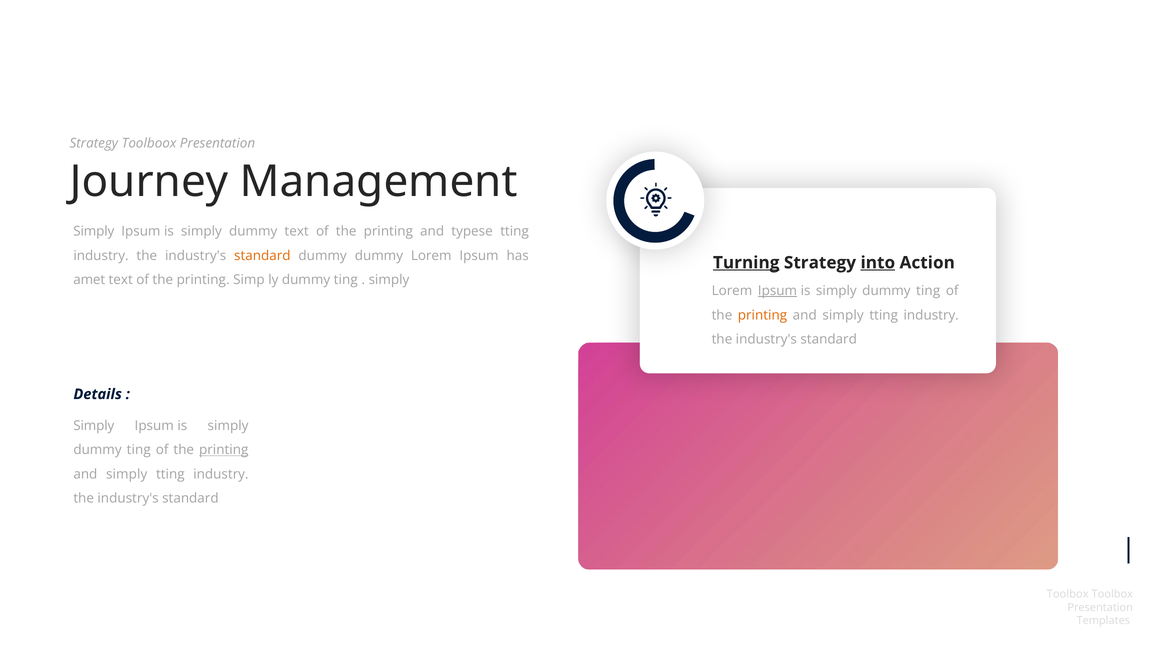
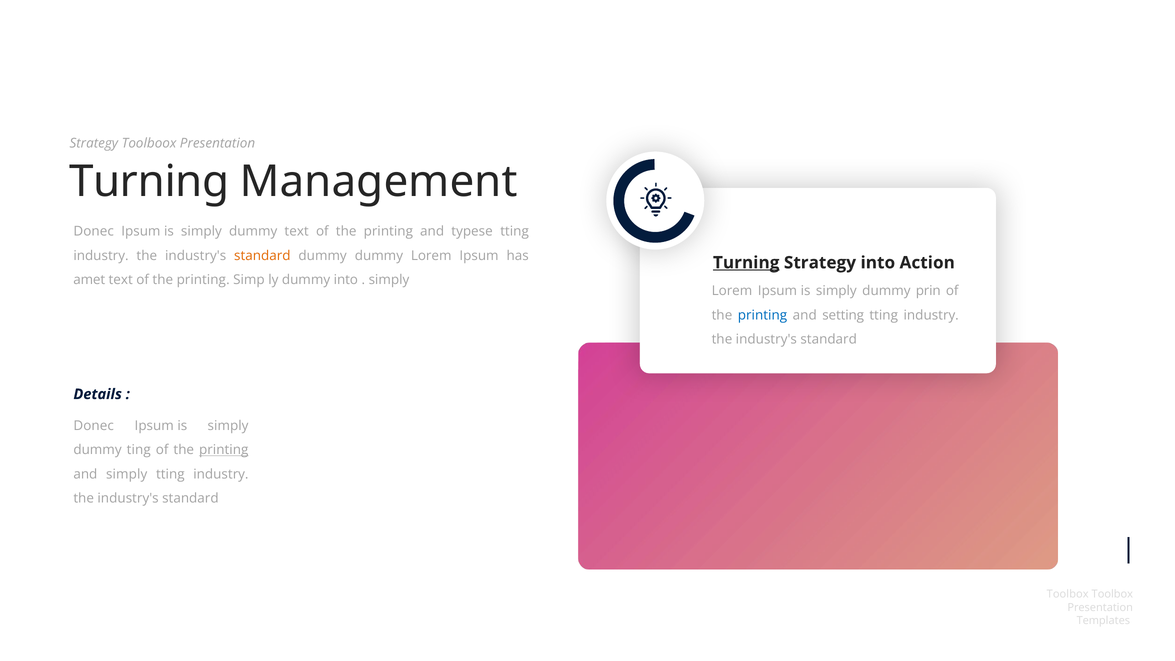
Journey at (149, 182): Journey -> Turning
Simply at (94, 231): Simply -> Donec
into at (878, 263) underline: present -> none
ly dummy ting: ting -> into
Ipsum at (777, 291) underline: present -> none
ting at (928, 291): ting -> prin
printing at (762, 315) colour: orange -> blue
simply at (843, 315): simply -> setting
Simply at (94, 426): Simply -> Donec
